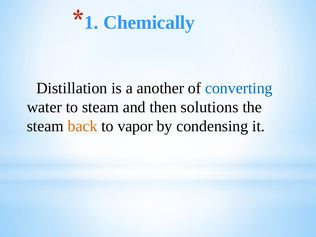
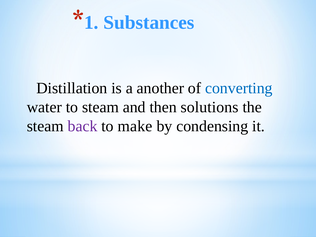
Chemically: Chemically -> Substances
back colour: orange -> purple
vapor: vapor -> make
